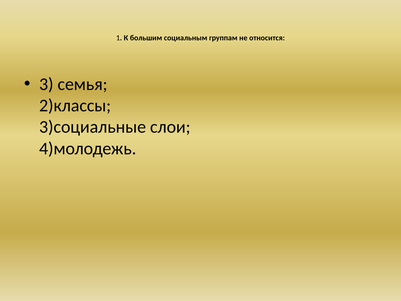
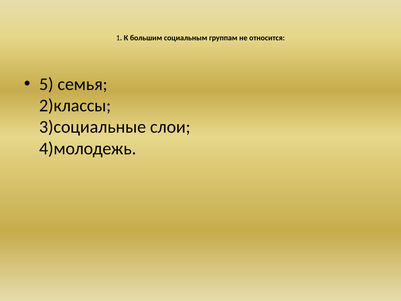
3: 3 -> 5
